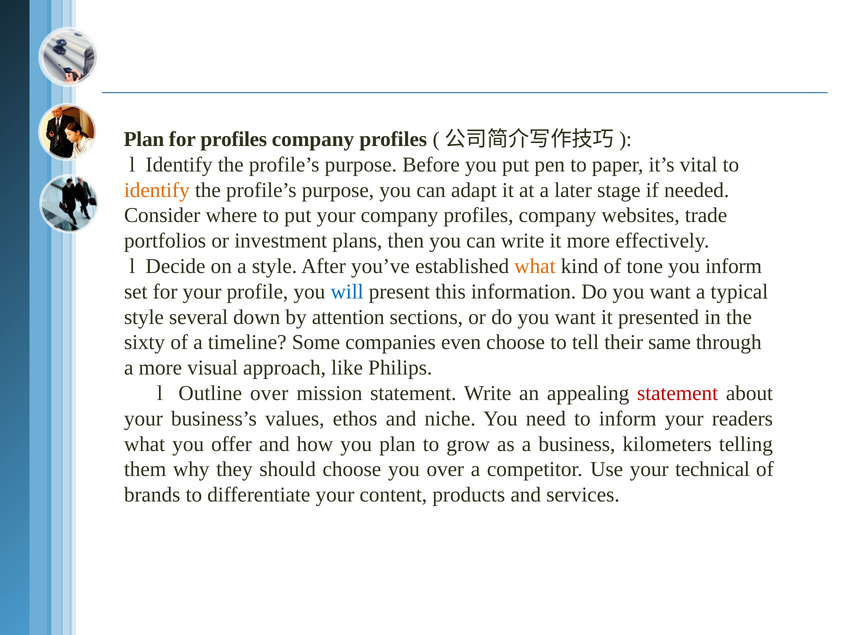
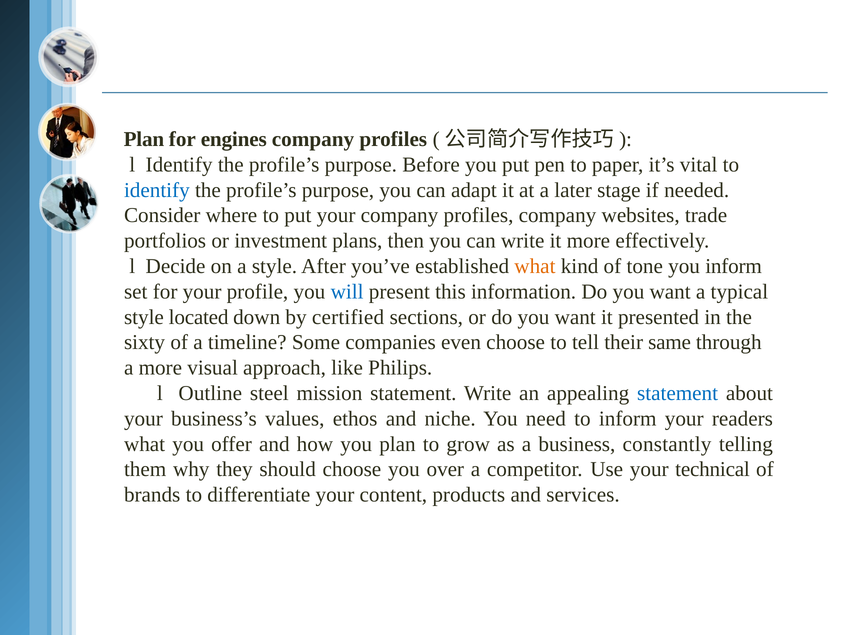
for profiles: profiles -> engines
identify at (157, 190) colour: orange -> blue
several: several -> located
attention: attention -> certified
Outline over: over -> steel
statement at (678, 393) colour: red -> blue
kilometers: kilometers -> constantly
